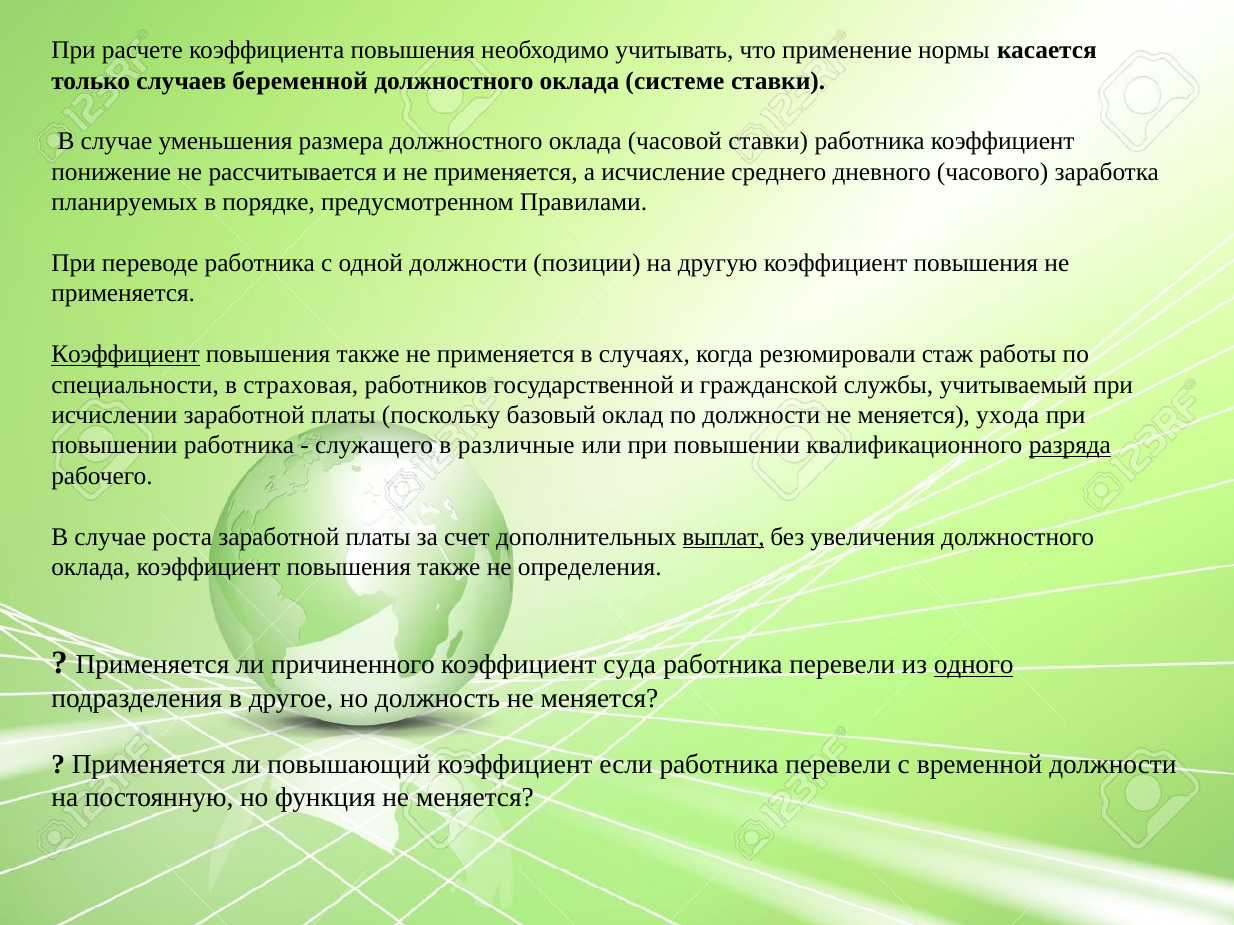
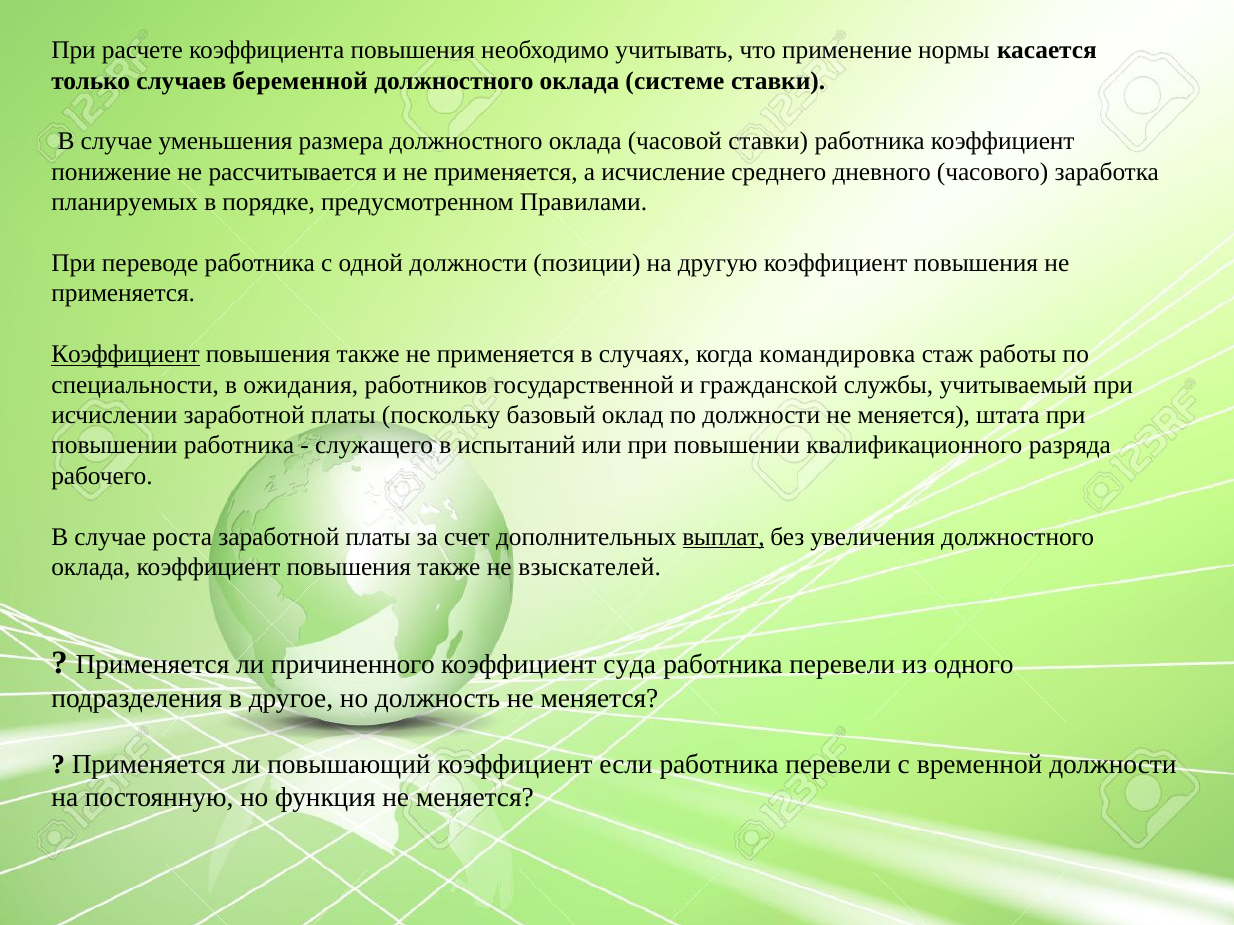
резюмировали: резюмировали -> командировка
страховая: страховая -> ожидания
ухода: ухода -> штата
различные: различные -> испытаний
разряда underline: present -> none
определения: определения -> взыскателей
одного underline: present -> none
